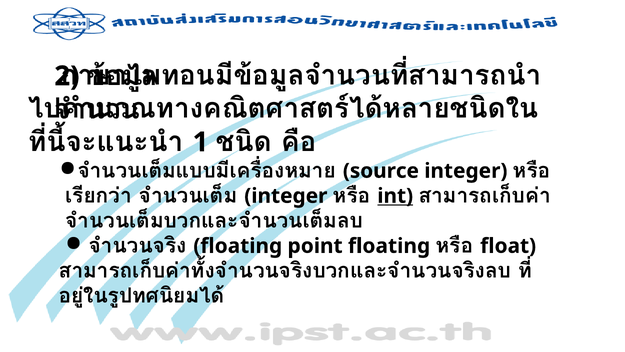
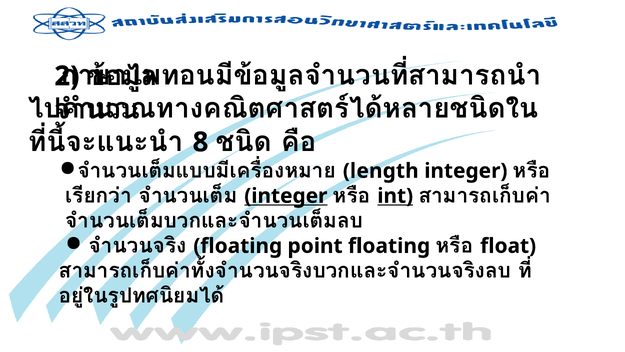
1: 1 -> 8
source: source -> length
integer at (286, 196) underline: none -> present
